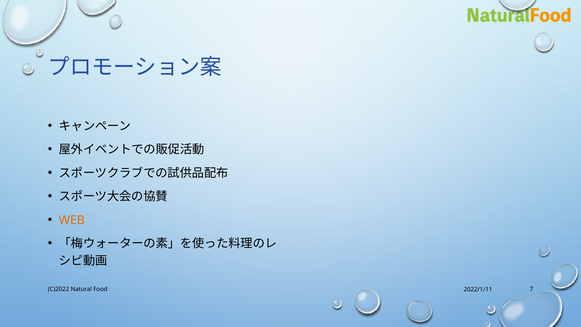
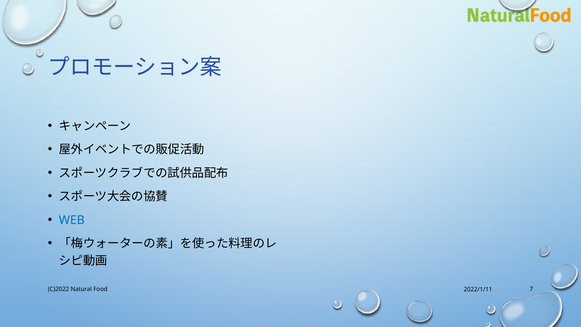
WEB colour: orange -> blue
